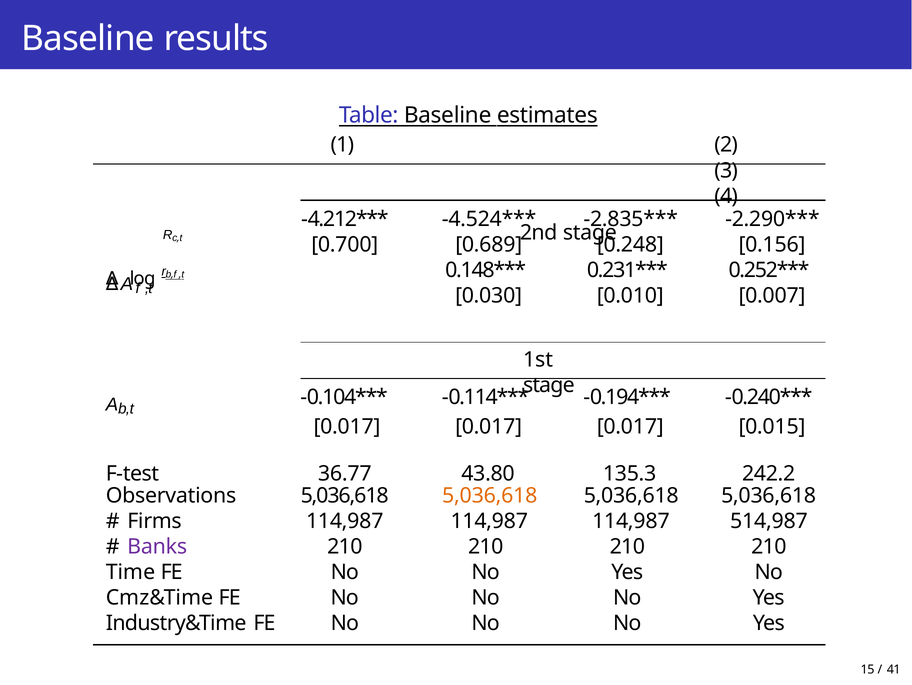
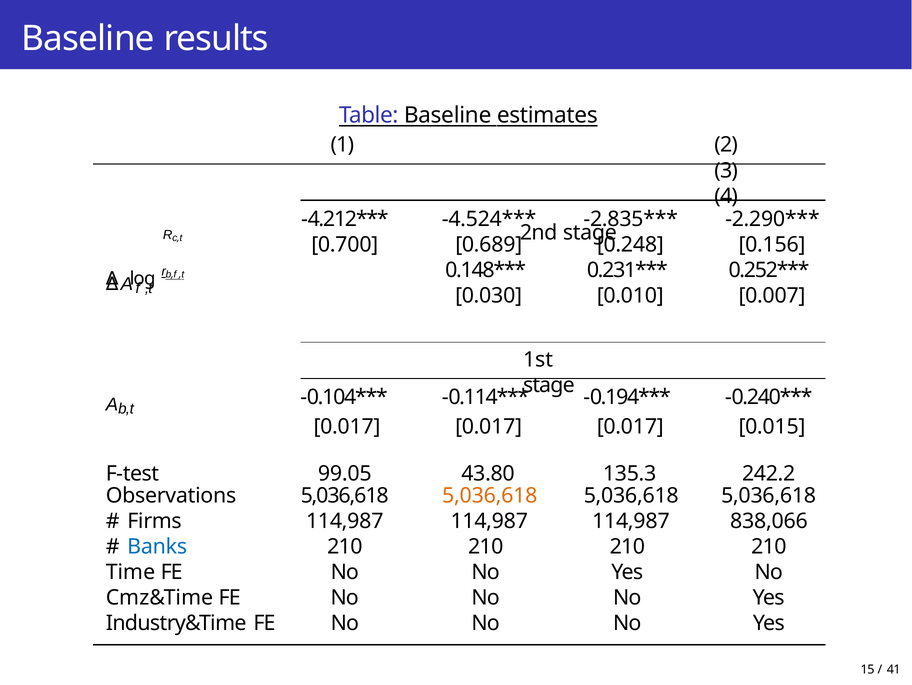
36.77: 36.77 -> 99.05
514,987: 514,987 -> 838,066
Banks colour: purple -> blue
